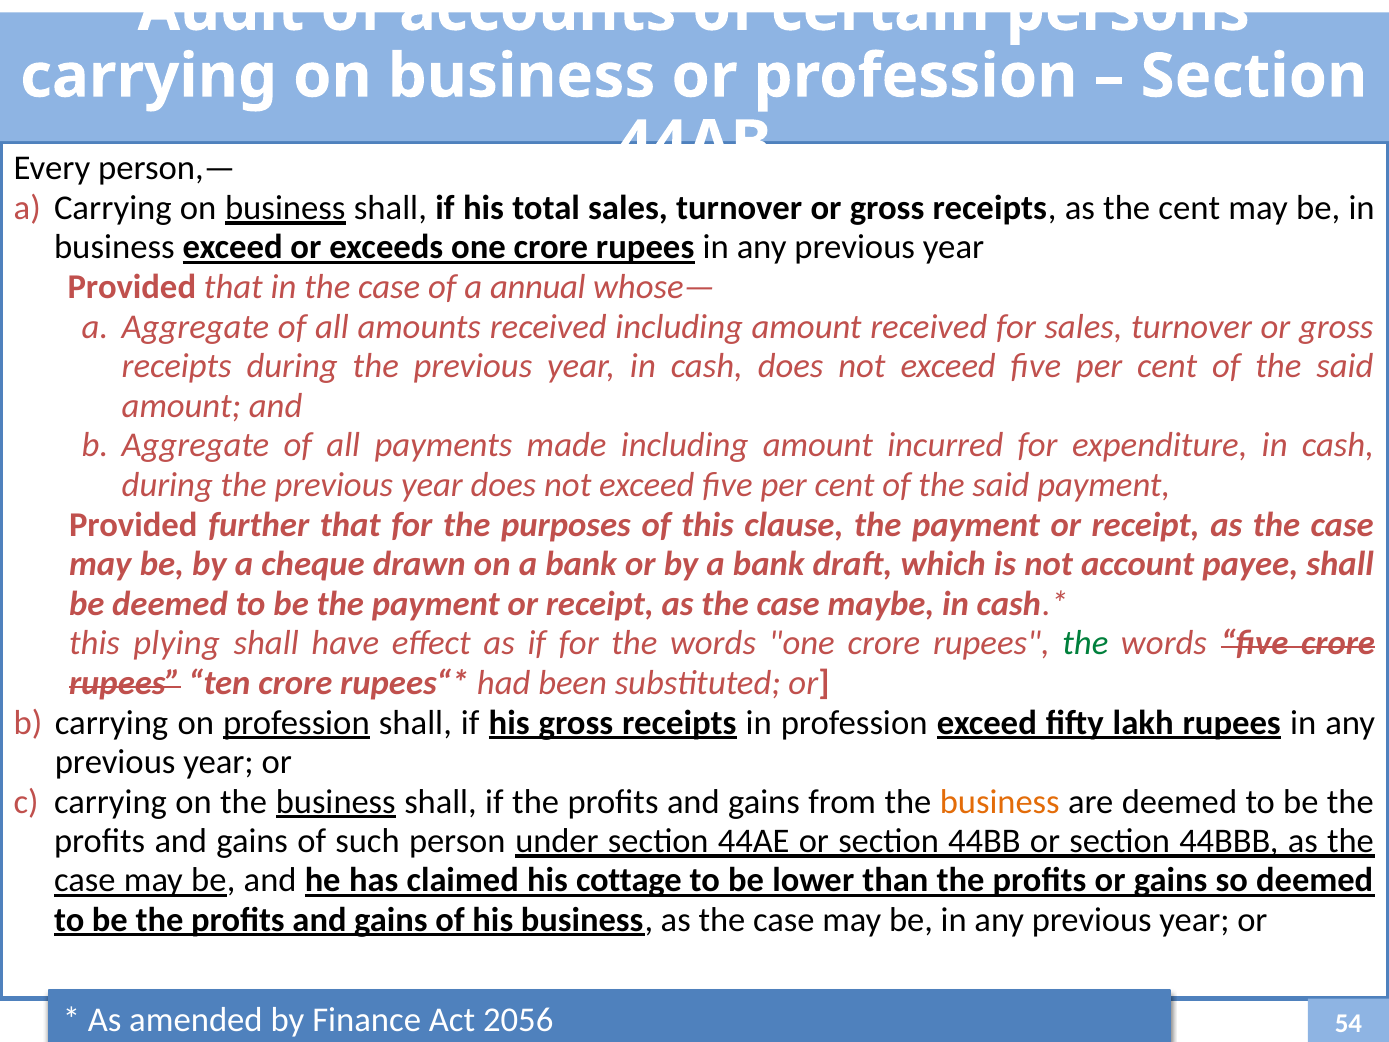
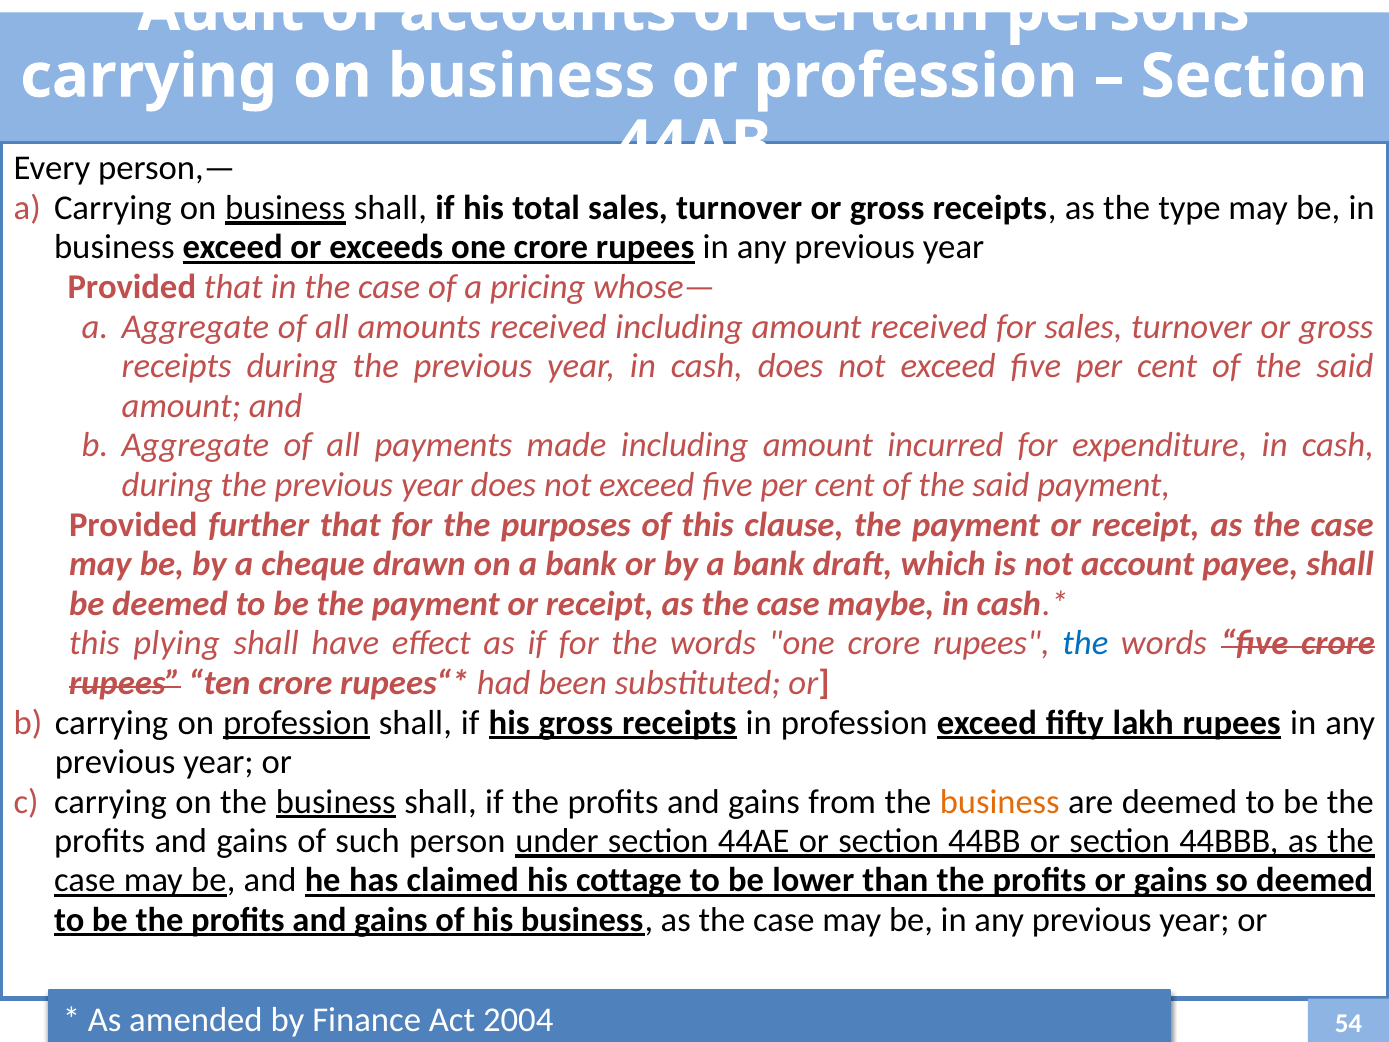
the cent: cent -> type
annual: annual -> pricing
the at (1085, 643) colour: green -> blue
2056: 2056 -> 2004
